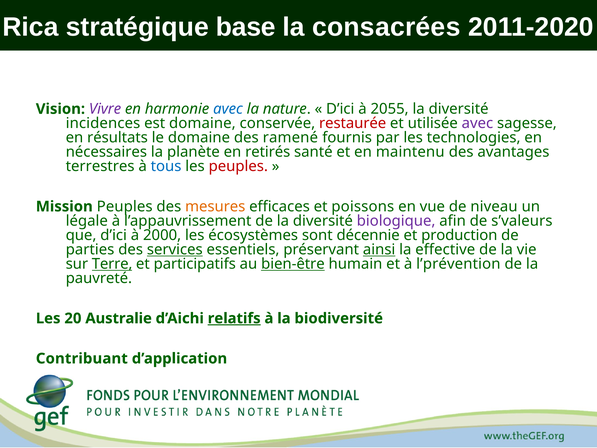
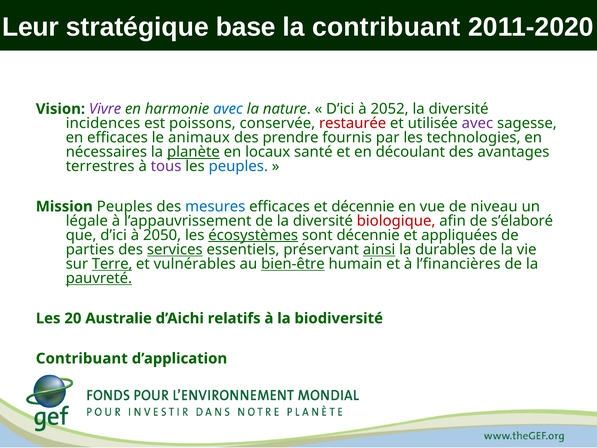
Rica: Rica -> Leur
la consacrées: consacrées -> contribuant
2055: 2055 -> 2052
est domaine: domaine -> poissons
en résultats: résultats -> efficaces
le domaine: domaine -> animaux
ramené: ramené -> prendre
planète underline: none -> present
retirés: retirés -> locaux
maintenu: maintenu -> découlant
tous colour: blue -> purple
peuples at (238, 166) colour: red -> blue
mesures colour: orange -> blue
et poissons: poissons -> décennie
biologique colour: purple -> red
s’valeurs: s’valeurs -> s’élaboré
2000: 2000 -> 2050
écosystèmes underline: none -> present
production: production -> appliquées
effective: effective -> durables
participatifs: participatifs -> vulnérables
l’prévention: l’prévention -> l’financières
pauvreté underline: none -> present
relatifs underline: present -> none
